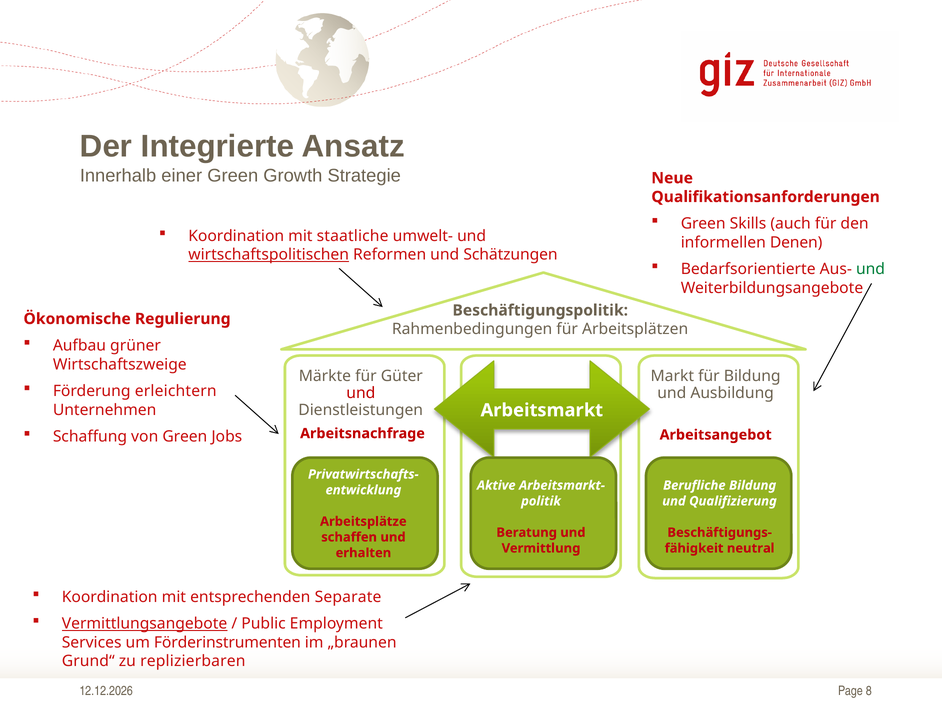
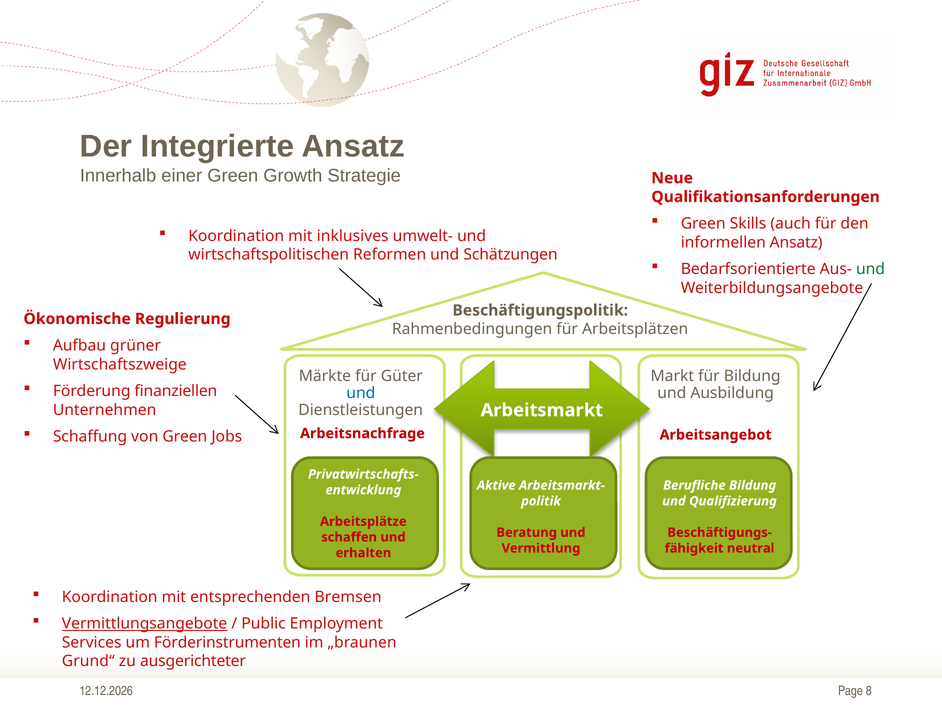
staatliche: staatliche -> inklusives
informellen Denen: Denen -> Ansatz
wirtschaftspolitischen underline: present -> none
erleichtern: erleichtern -> finanziellen
und at (361, 394) colour: red -> blue
Separate: Separate -> Bremsen
replizierbaren: replizierbaren -> ausgerichteter
